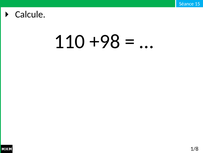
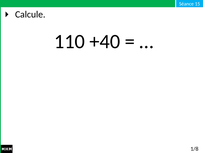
+98: +98 -> +40
